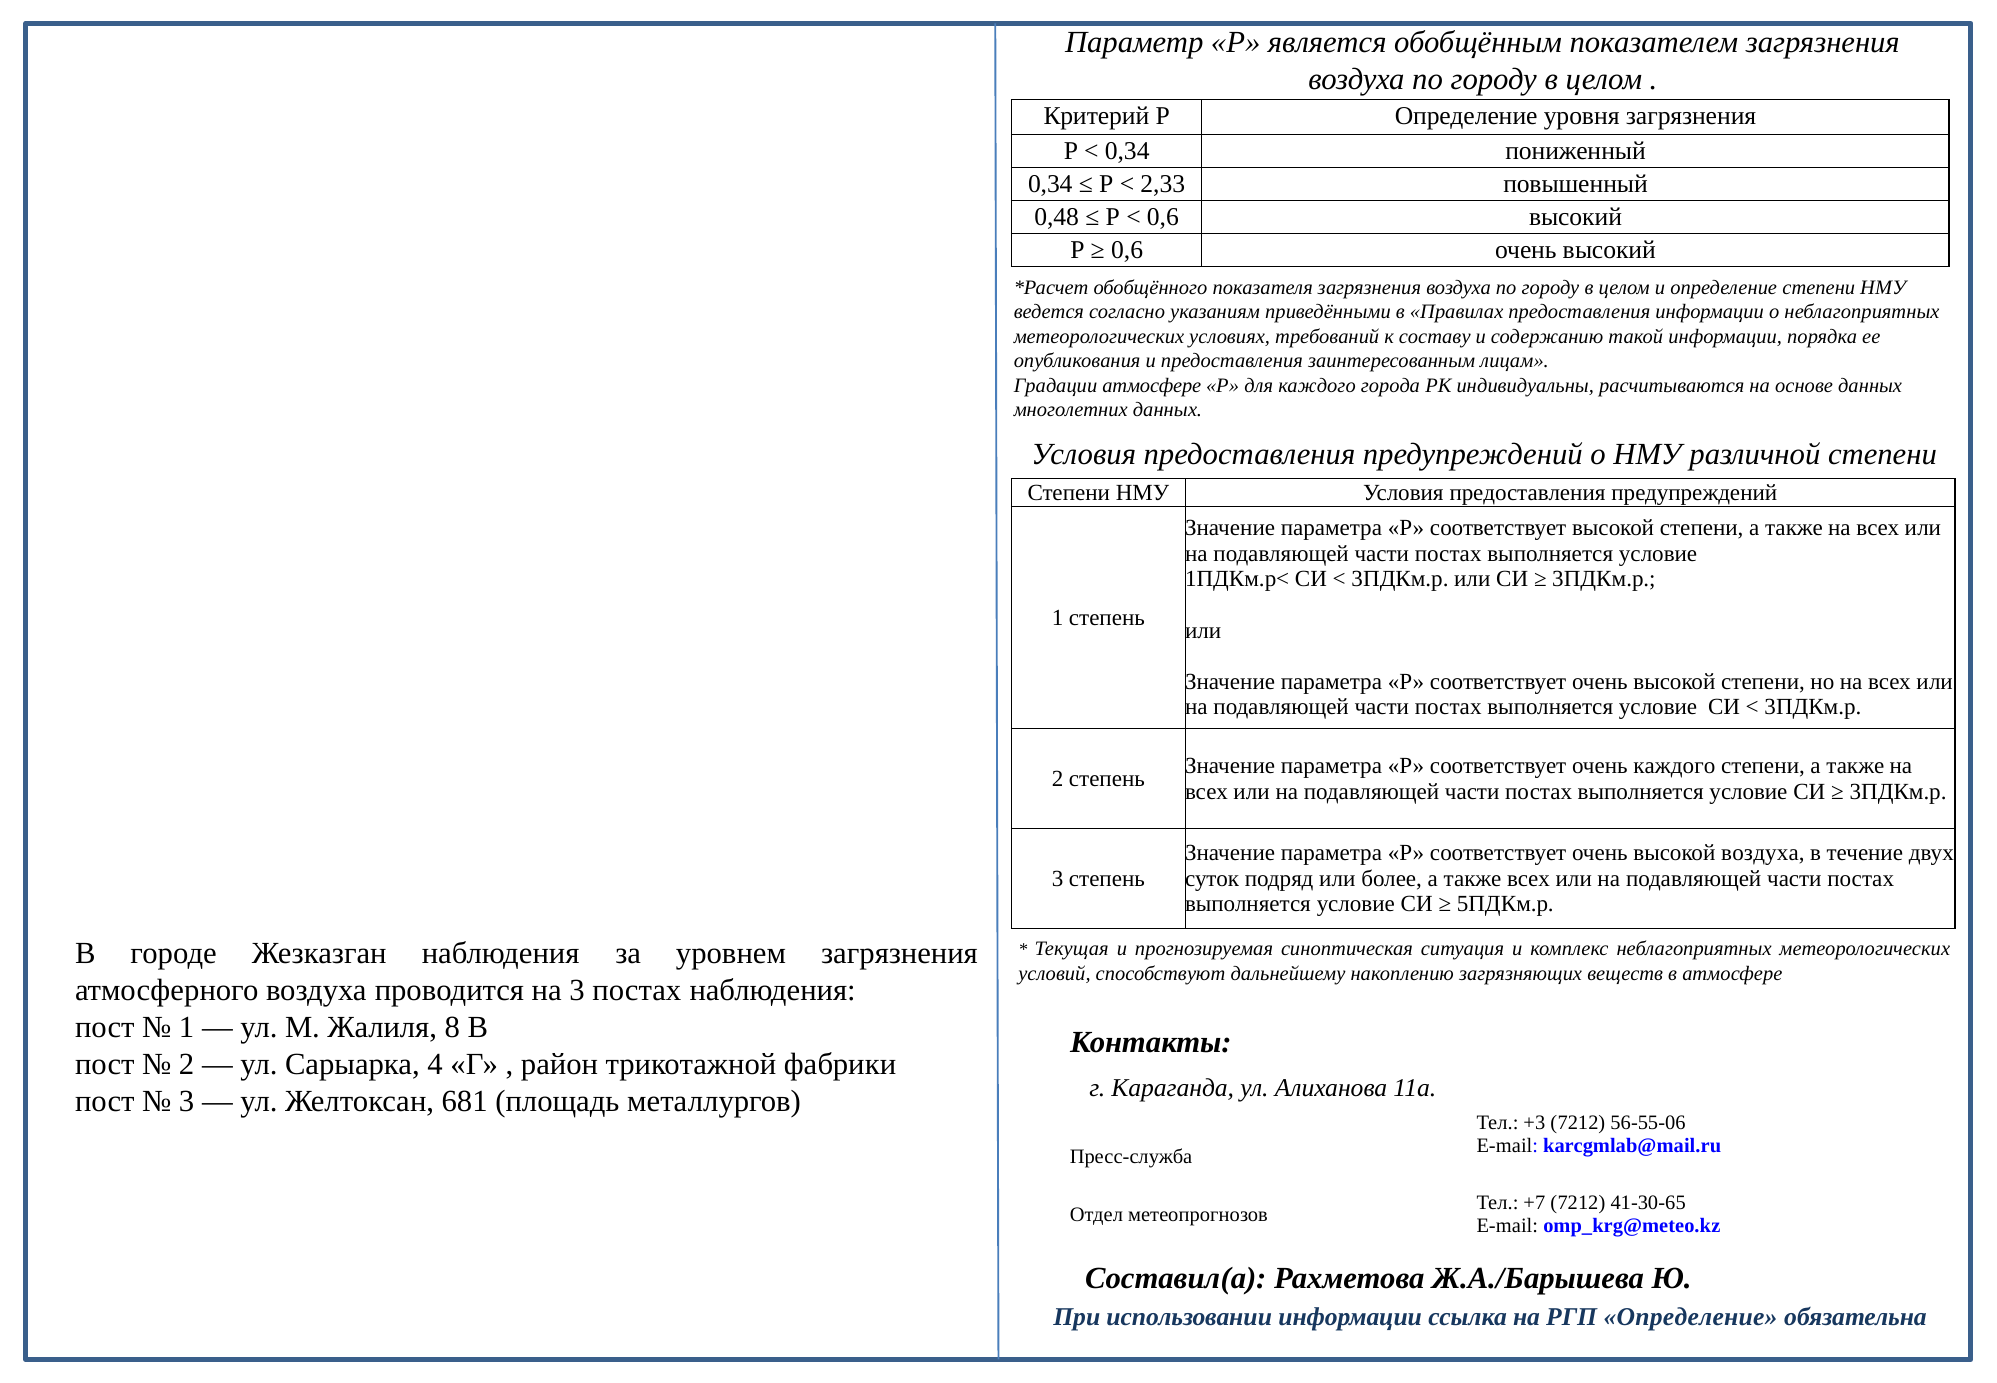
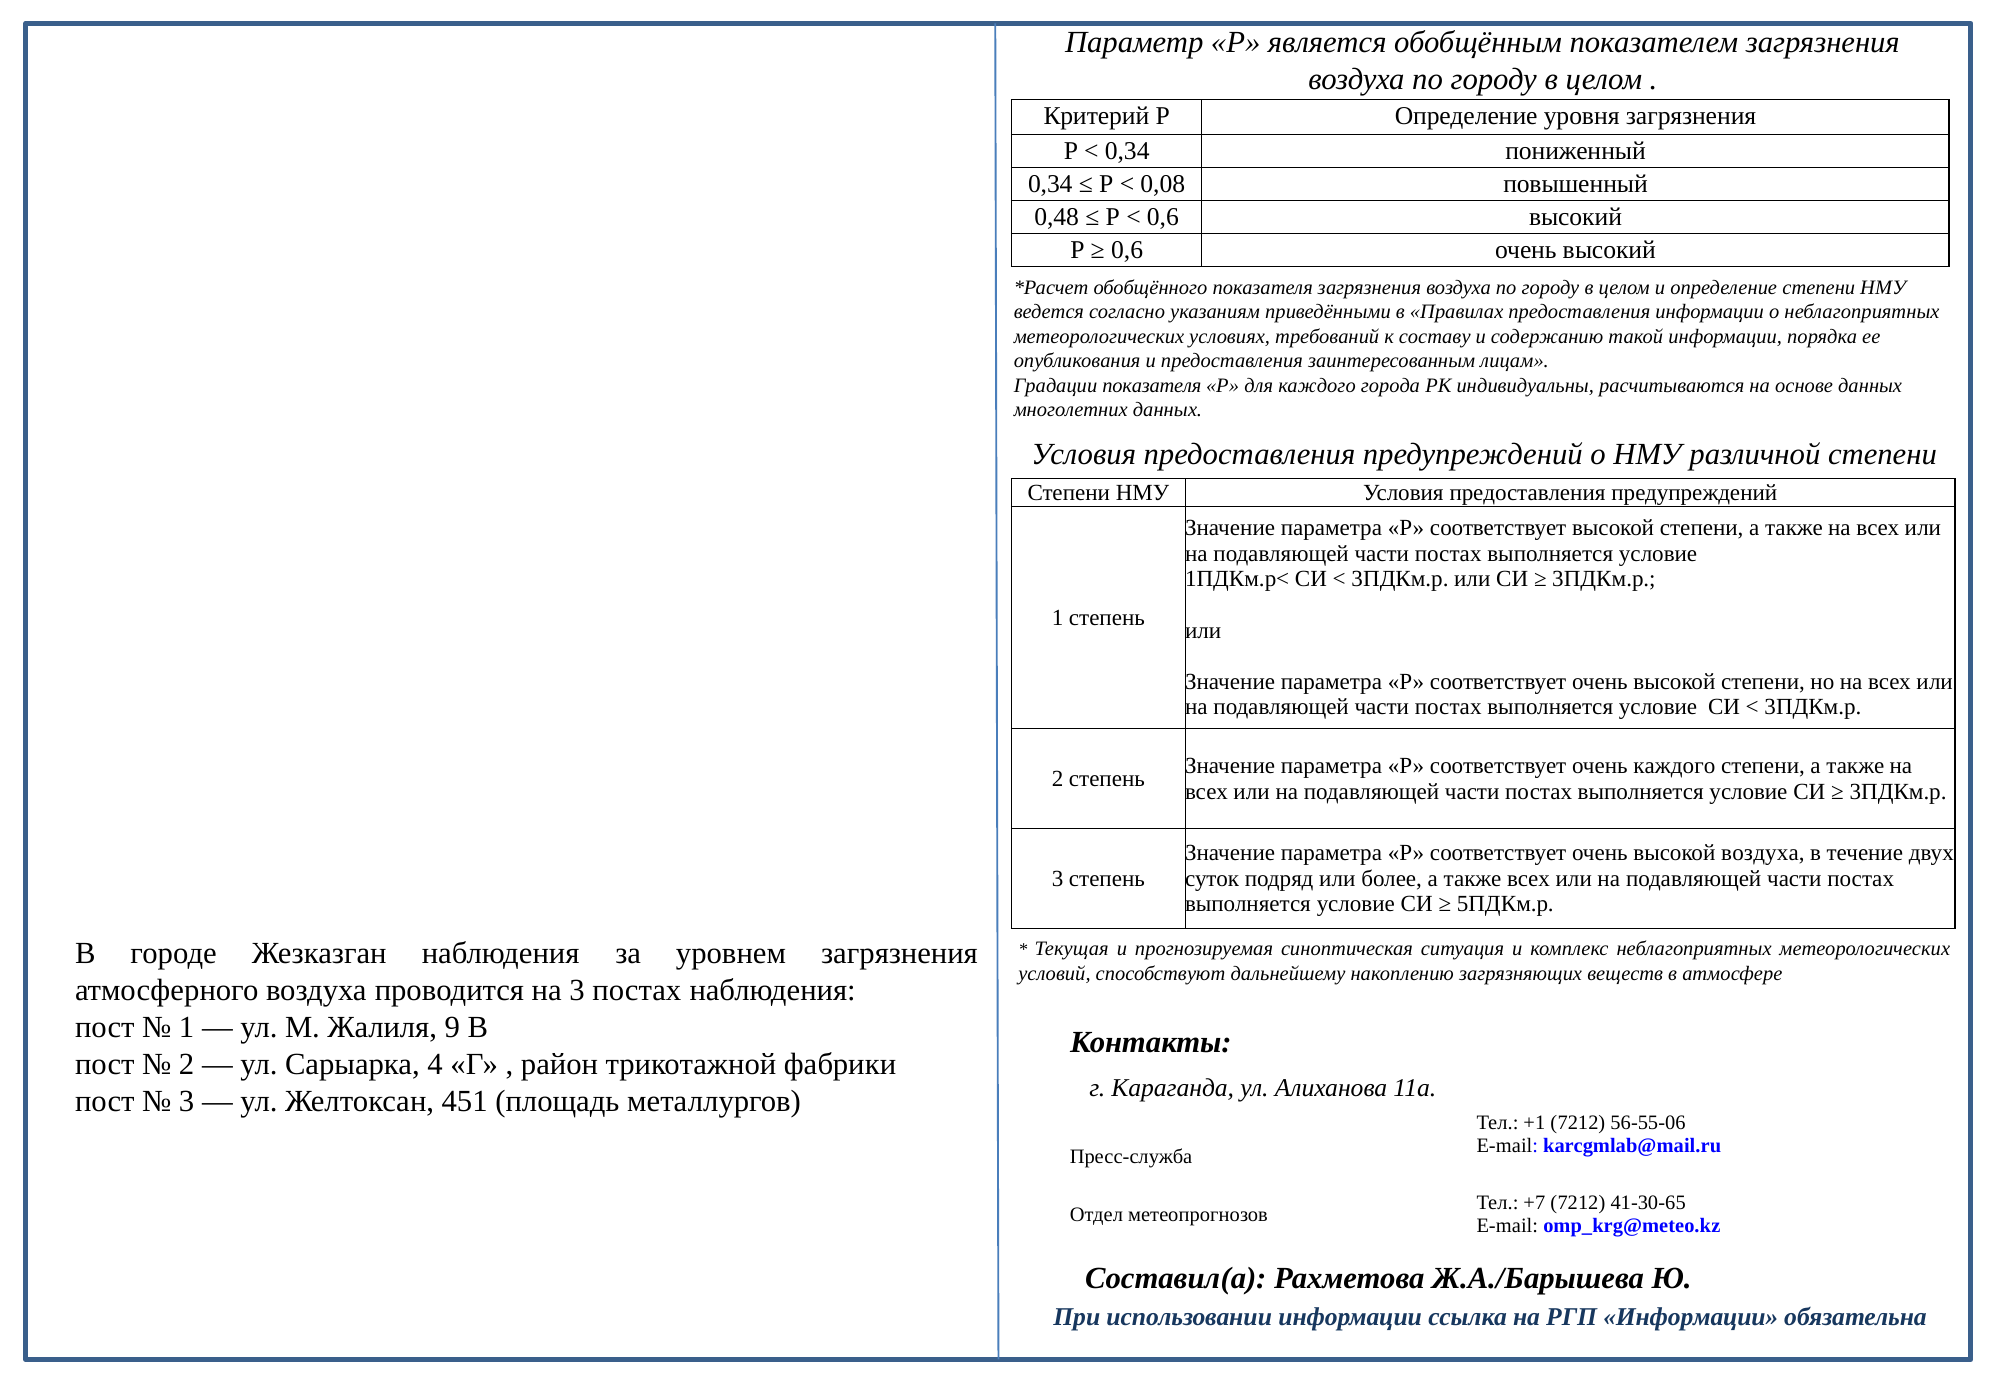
2,33: 2,33 -> 0,08
Градации атмосфере: атмосфере -> показателя
8: 8 -> 9
681: 681 -> 451
+3: +3 -> +1
РГП Определение: Определение -> Информации
